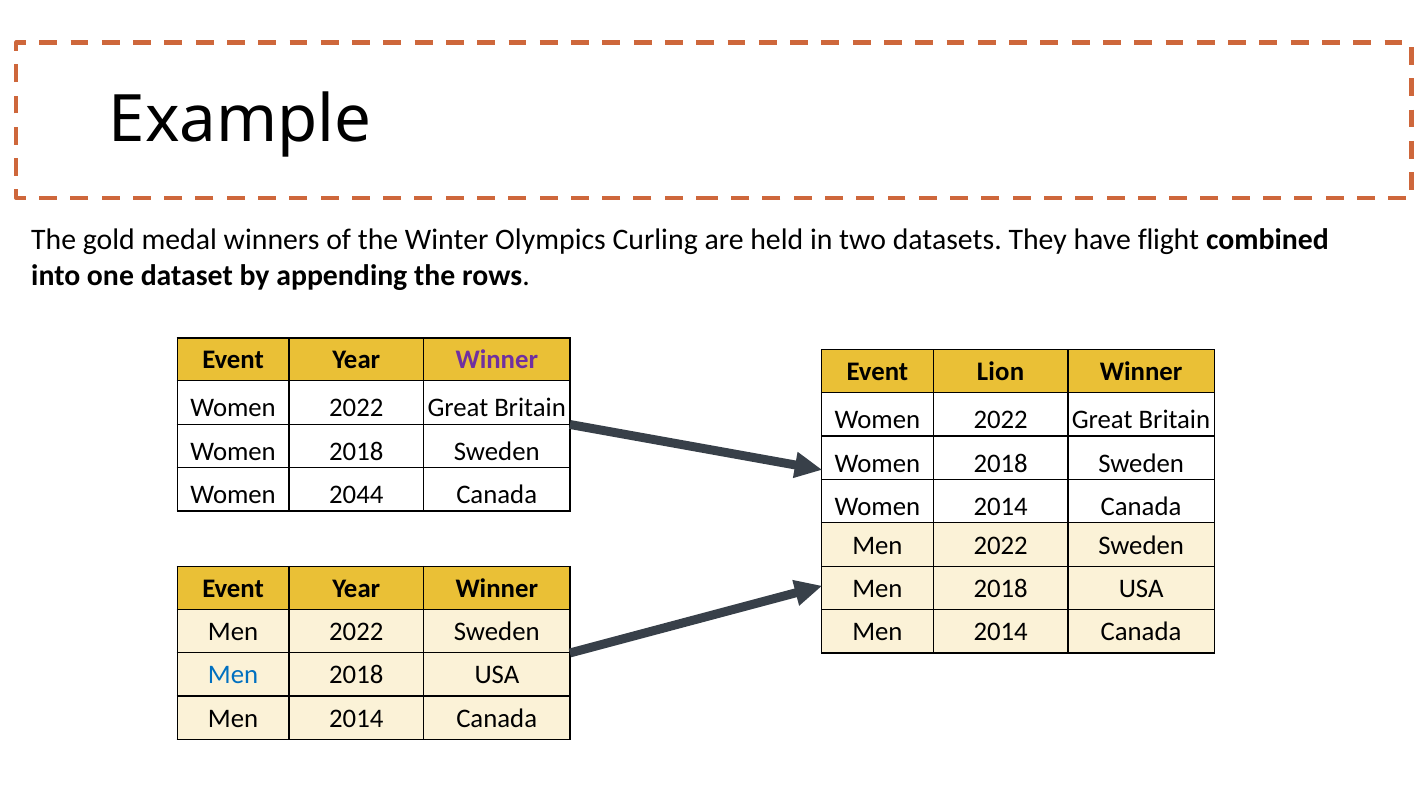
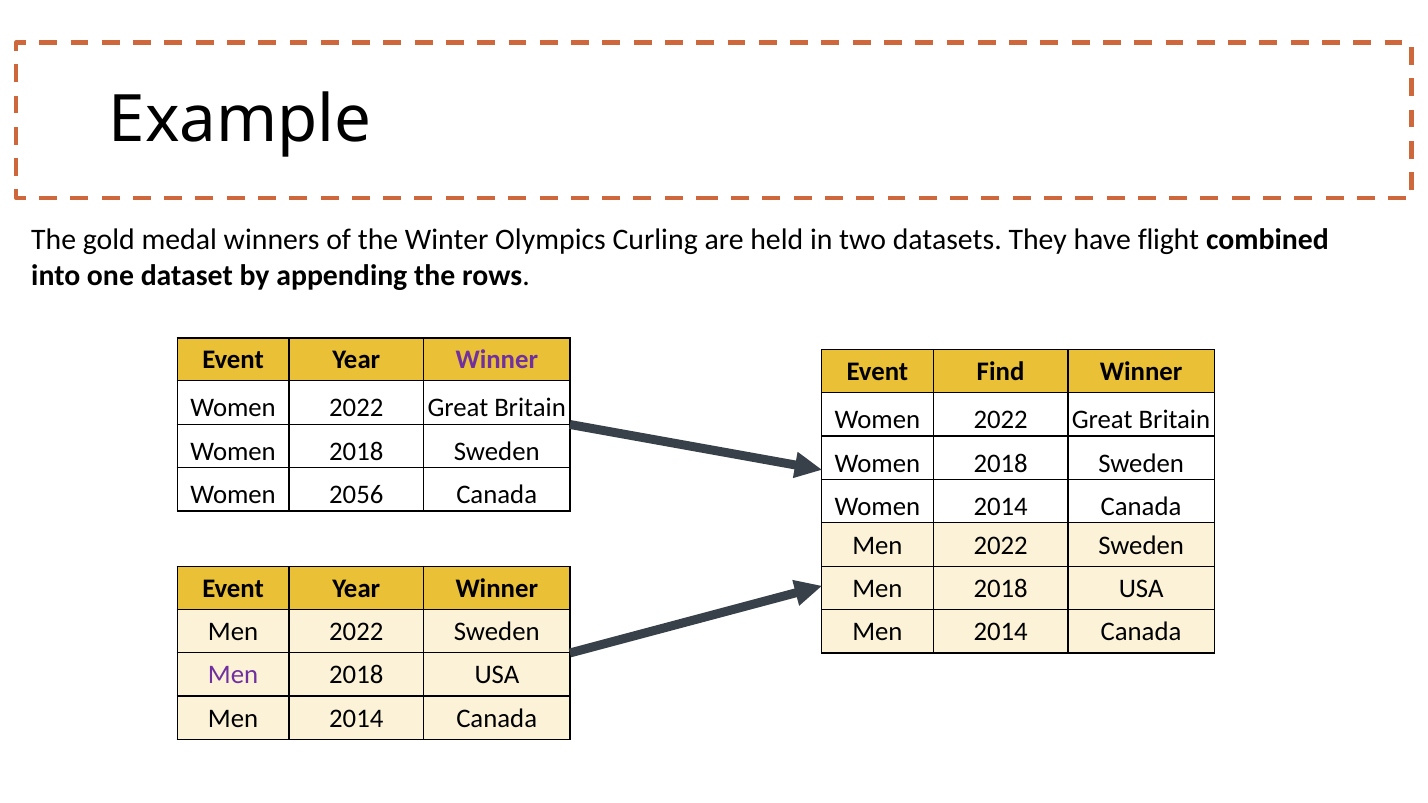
Lion: Lion -> Find
2044: 2044 -> 2056
Men at (233, 675) colour: blue -> purple
